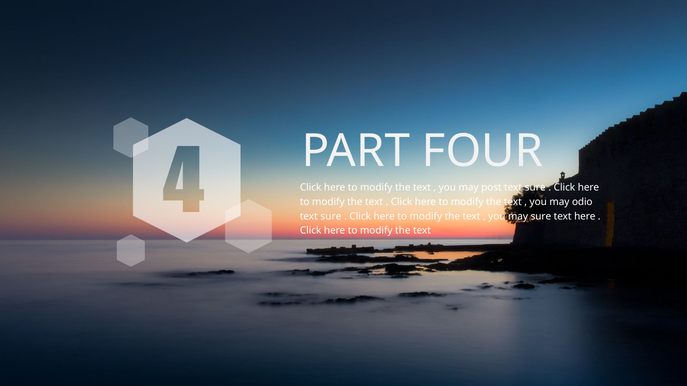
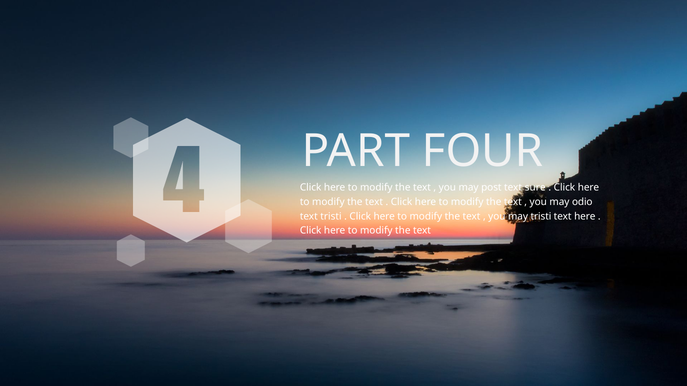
sure at (331, 217): sure -> tristi
may sure: sure -> tristi
